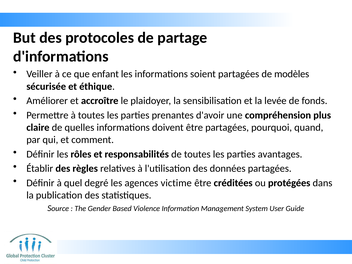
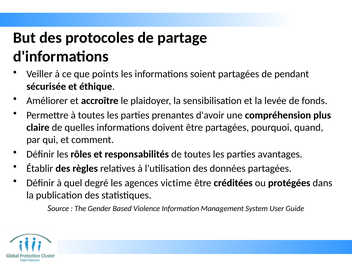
enfant: enfant -> points
modèles: modèles -> pendant
